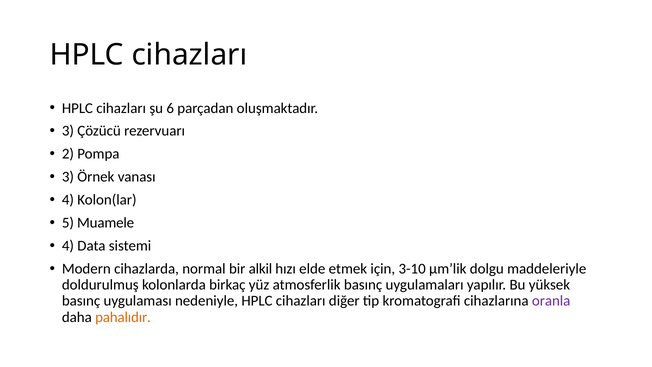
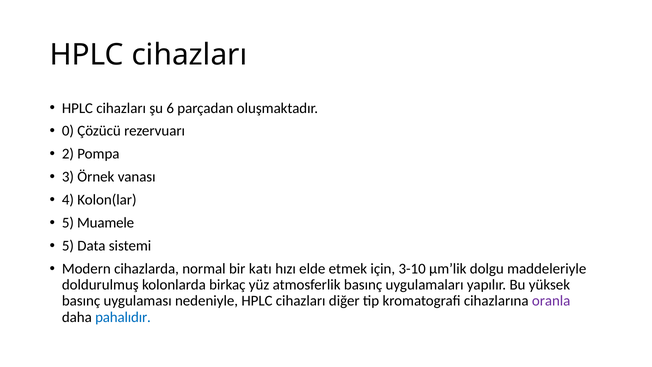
3 at (68, 131): 3 -> 0
4 at (68, 246): 4 -> 5
alkil: alkil -> katı
pahalıdır colour: orange -> blue
